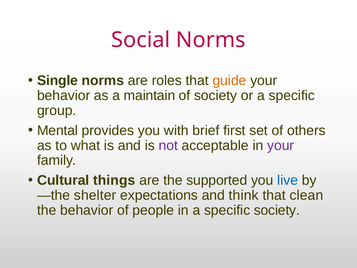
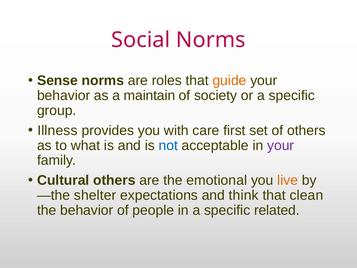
Single: Single -> Sense
Mental: Mental -> Illness
brief: brief -> care
not colour: purple -> blue
Cultural things: things -> others
supported: supported -> emotional
live colour: blue -> orange
specific society: society -> related
